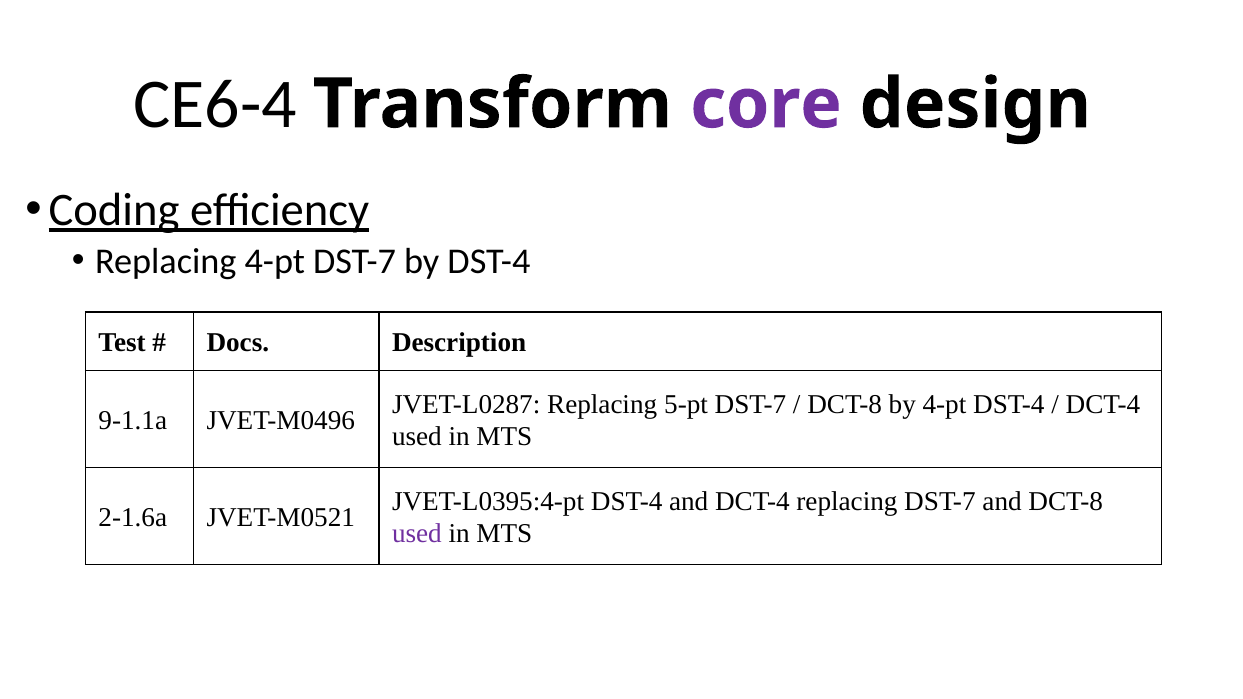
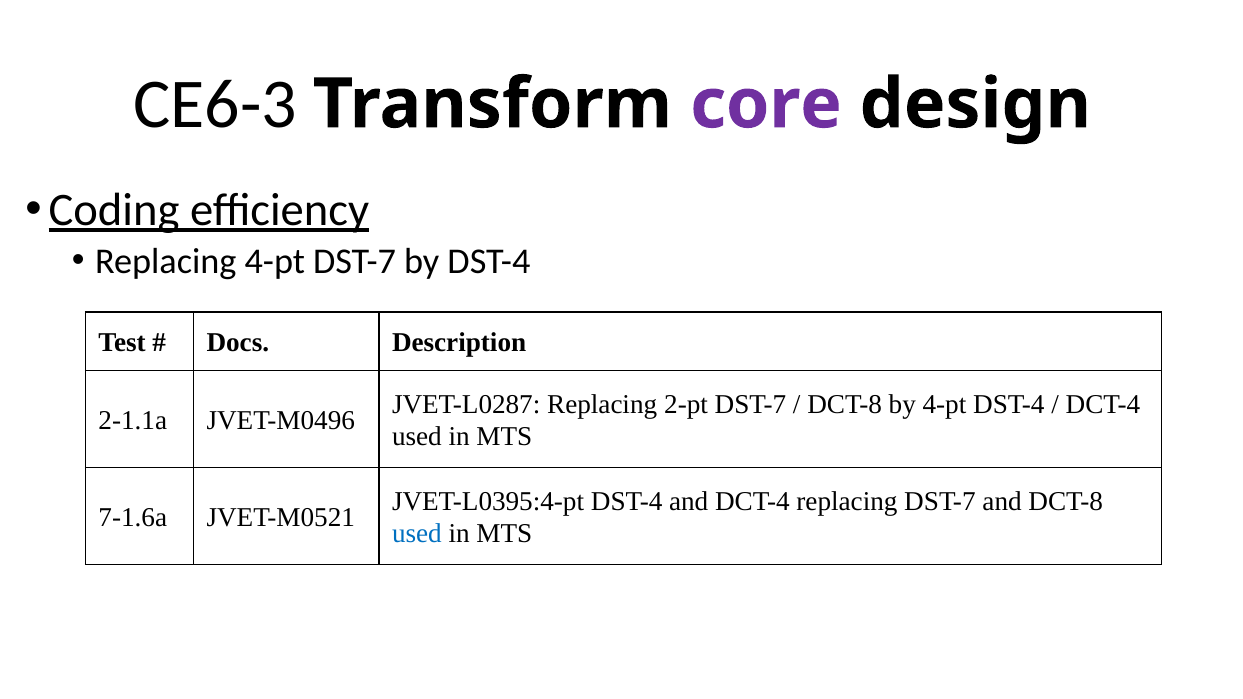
CE6-4: CE6-4 -> CE6-3
5-pt: 5-pt -> 2-pt
9-1.1a: 9-1.1a -> 2-1.1a
2-1.6a: 2-1.6a -> 7-1.6a
used at (417, 533) colour: purple -> blue
